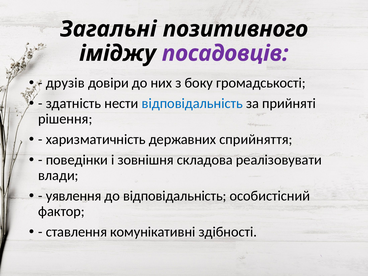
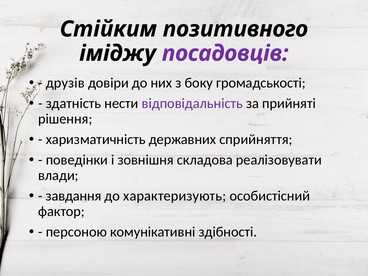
Загальні: Загальні -> Стійким
відповідальність at (192, 103) colour: blue -> purple
уявлення: уявлення -> завдання
до відповідальність: відповідальність -> характеризують
ставлення: ставлення -> персоною
